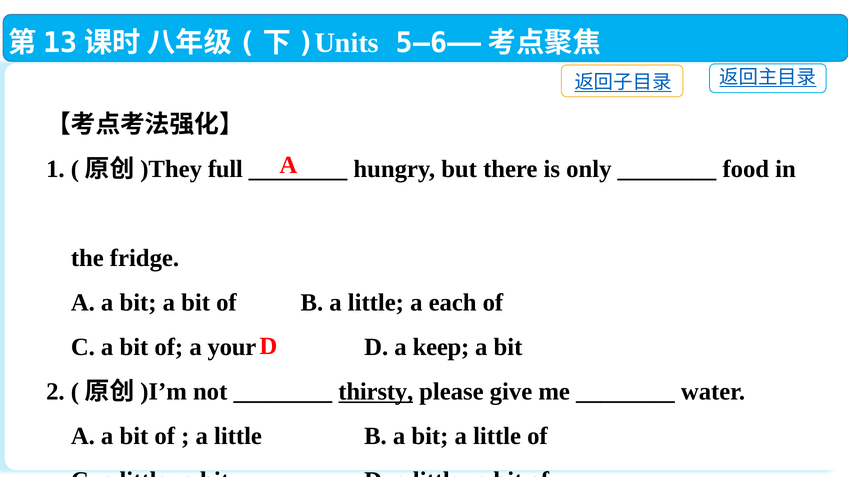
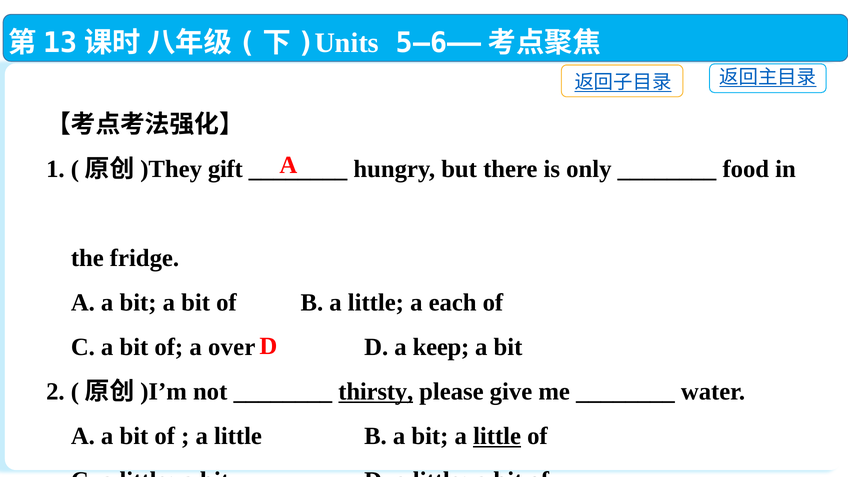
full: full -> gift
your: your -> over
little at (497, 436) underline: none -> present
